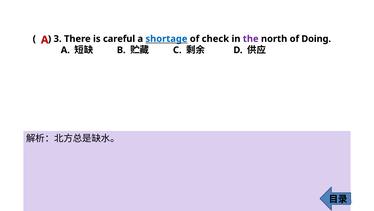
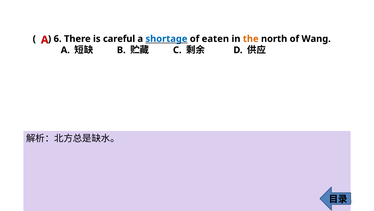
3: 3 -> 6
check: check -> eaten
the colour: purple -> orange
Doing: Doing -> Wang
